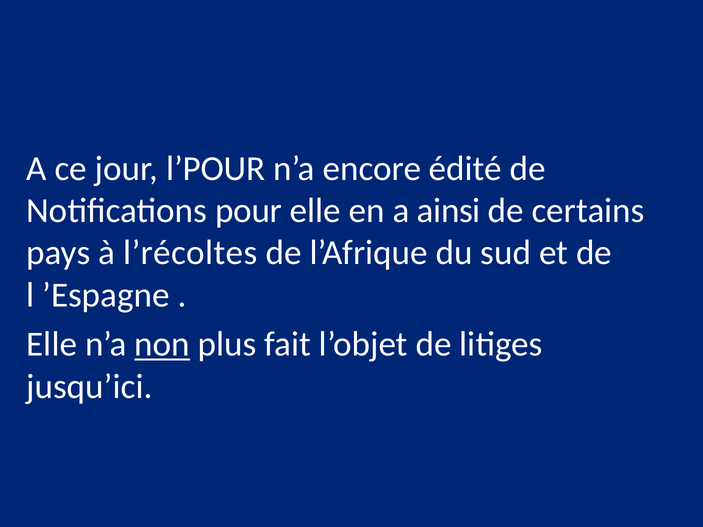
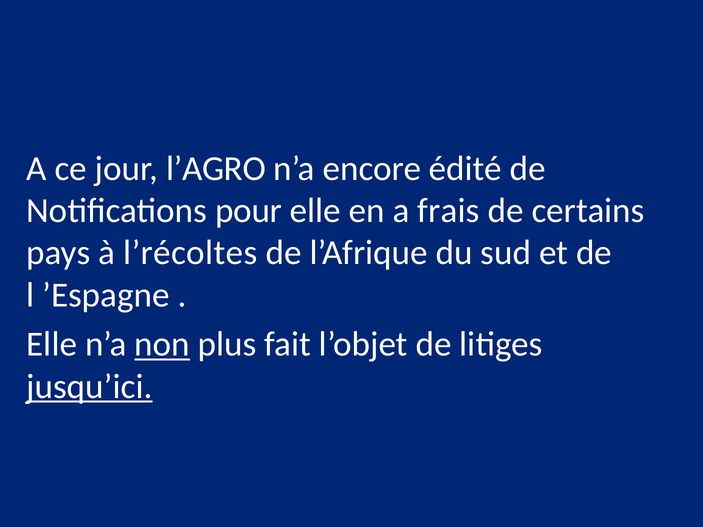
l’POUR: l’POUR -> l’AGRO
ainsi: ainsi -> frais
jusqu’ici underline: none -> present
